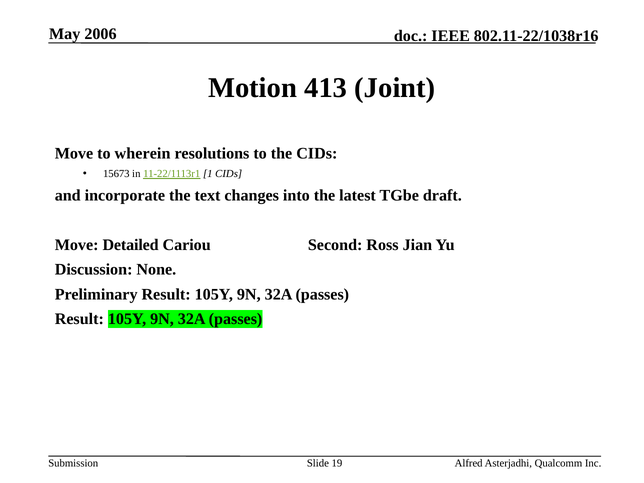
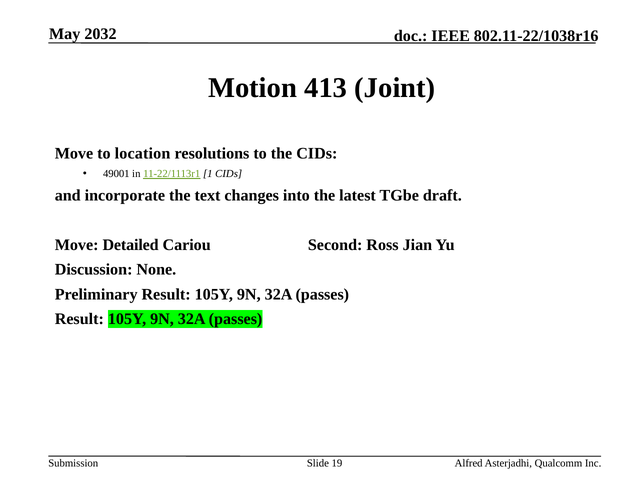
2006: 2006 -> 2032
wherein: wherein -> location
15673: 15673 -> 49001
